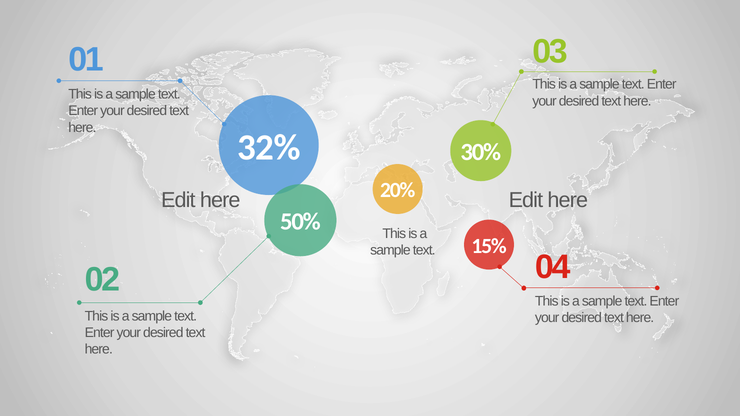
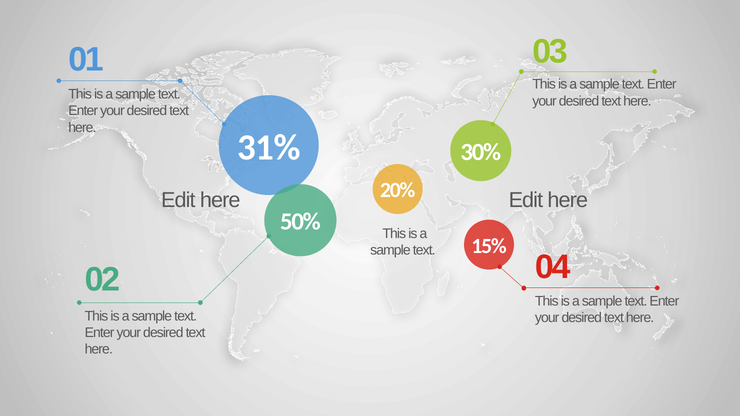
32%: 32% -> 31%
